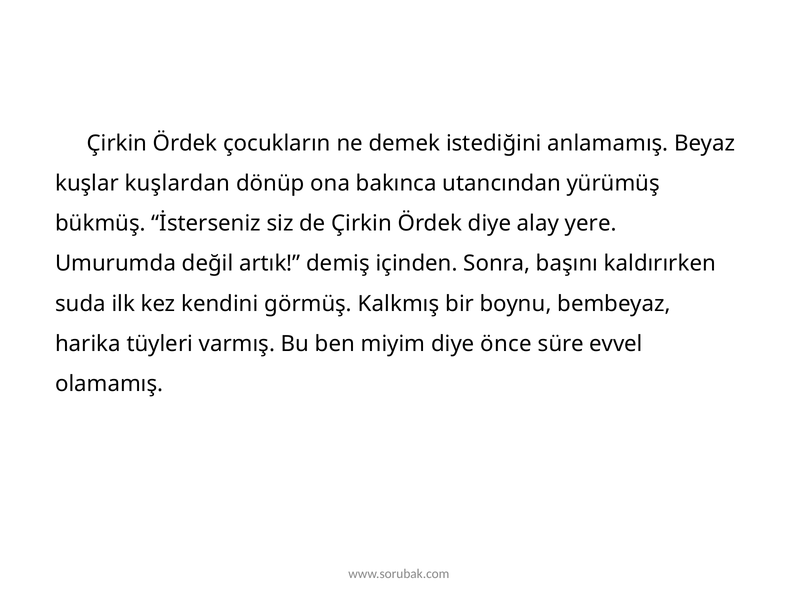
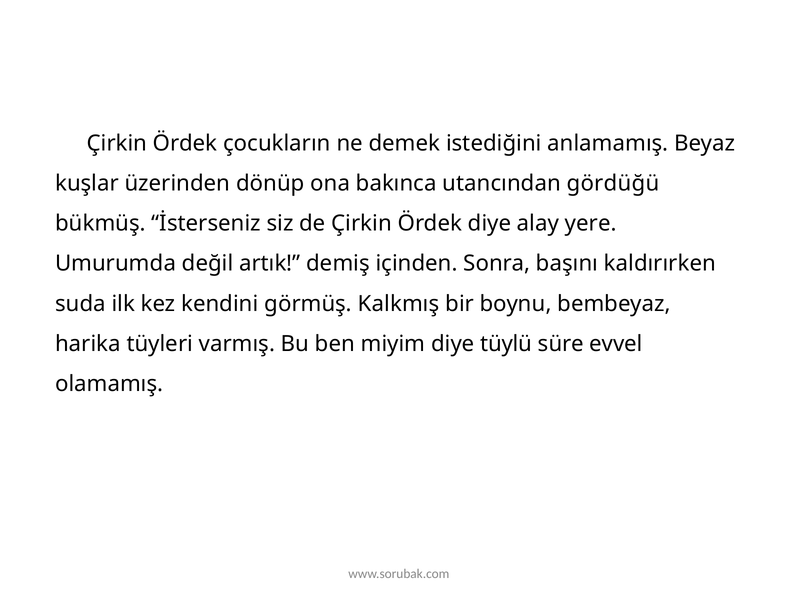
kuşlardan: kuşlardan -> üzerinden
yürümüş: yürümüş -> gördüğü
önce: önce -> tüylü
